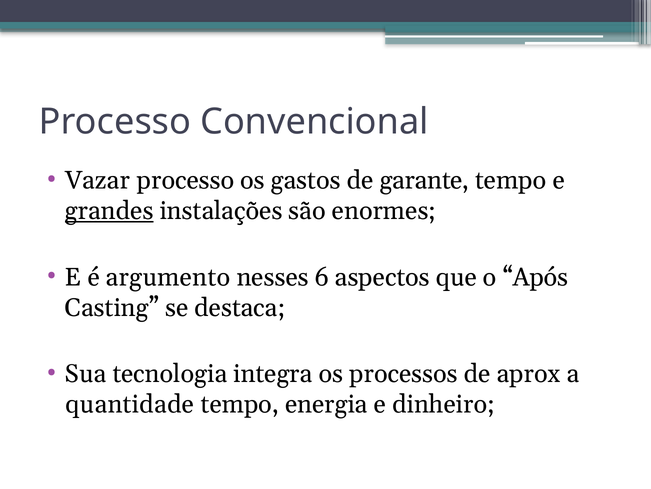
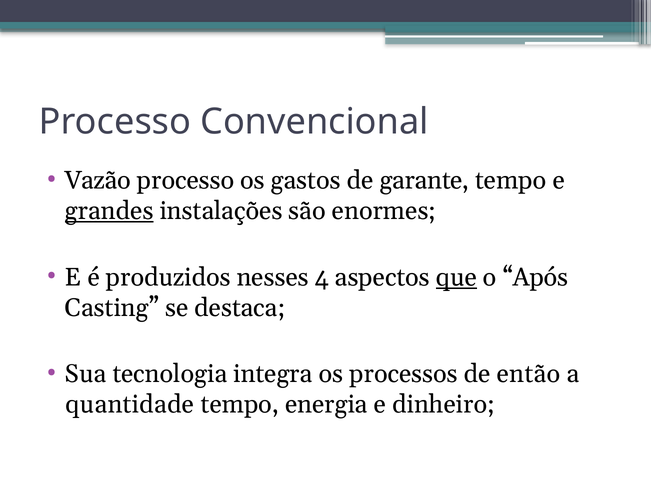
Vazar: Vazar -> Vazão
argumento: argumento -> produzidos
6: 6 -> 4
que underline: none -> present
aprox: aprox -> então
